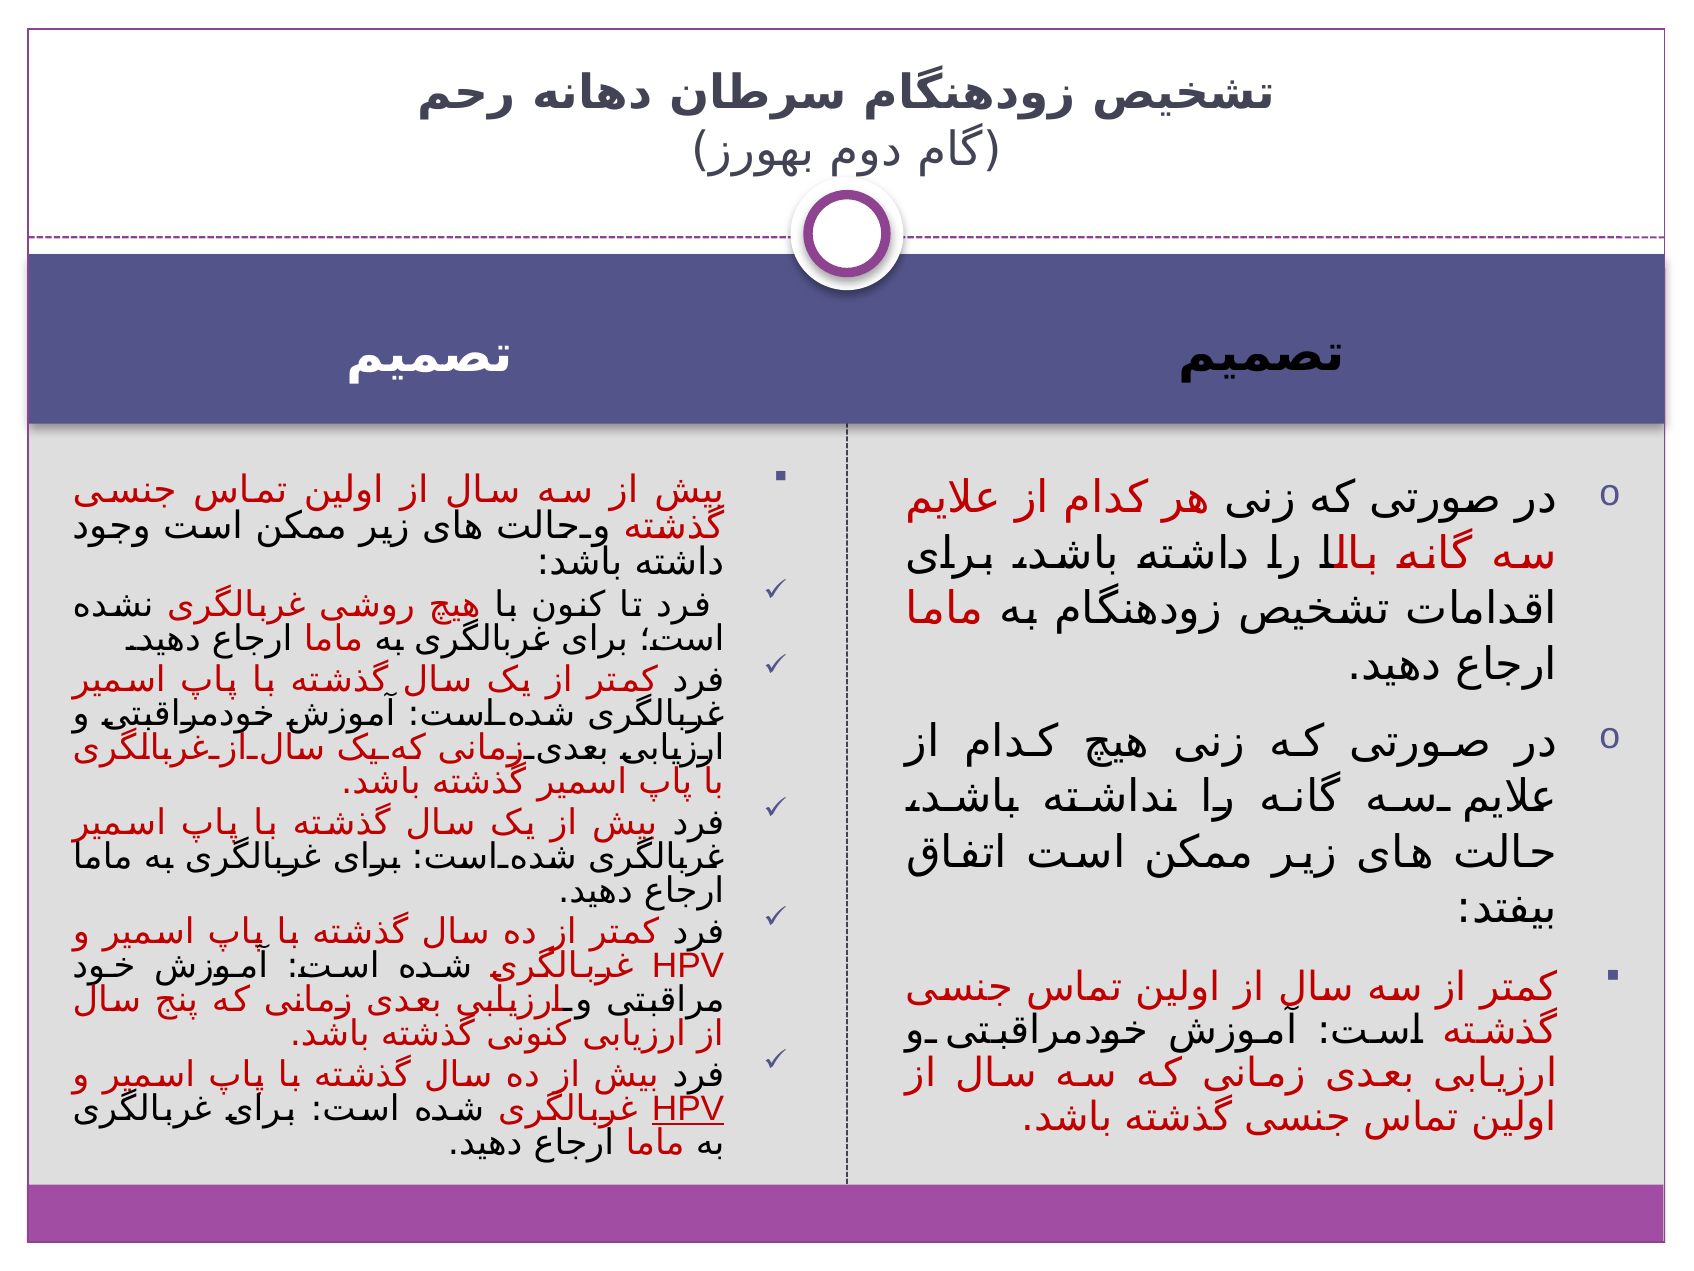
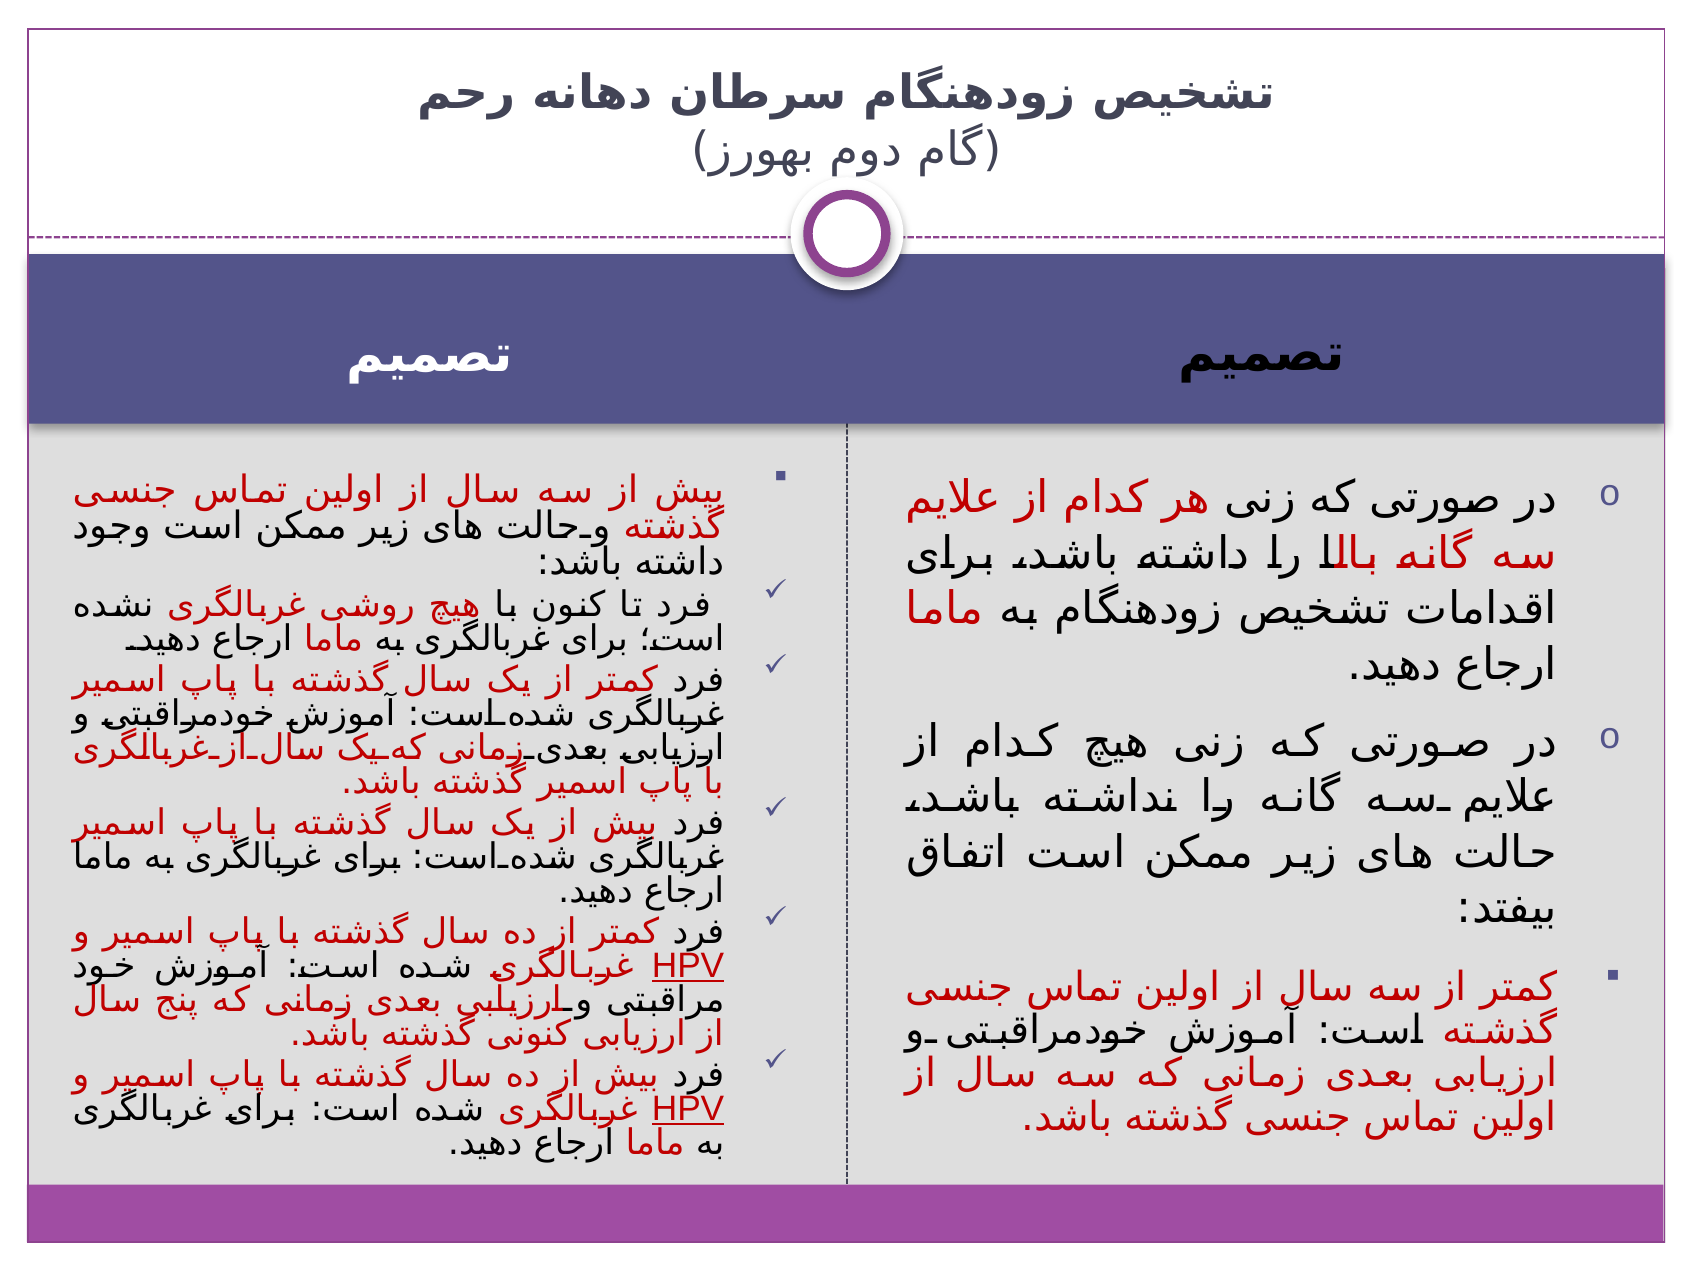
HPV at (688, 966) underline: none -> present
